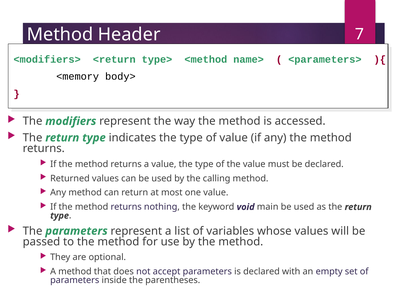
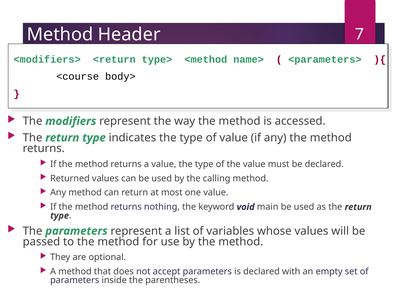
<memory: <memory -> <course
